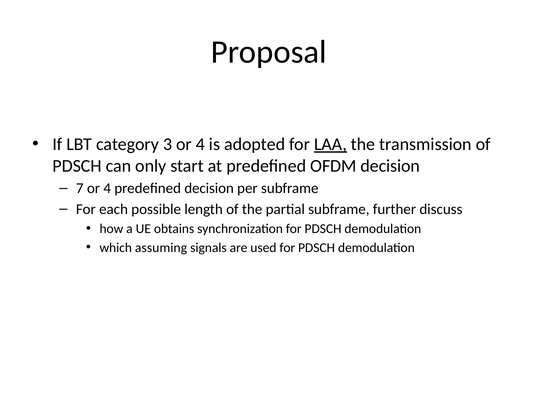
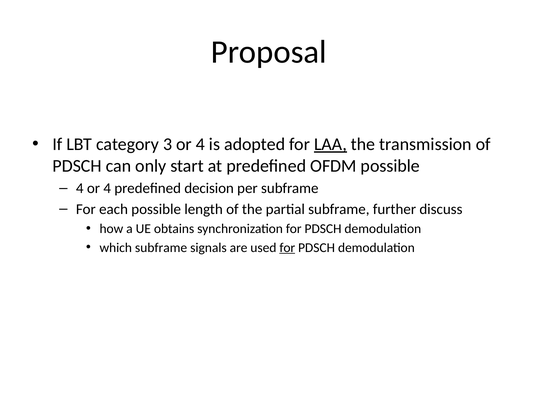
OFDM decision: decision -> possible
7 at (80, 188): 7 -> 4
which assuming: assuming -> subframe
for at (287, 248) underline: none -> present
